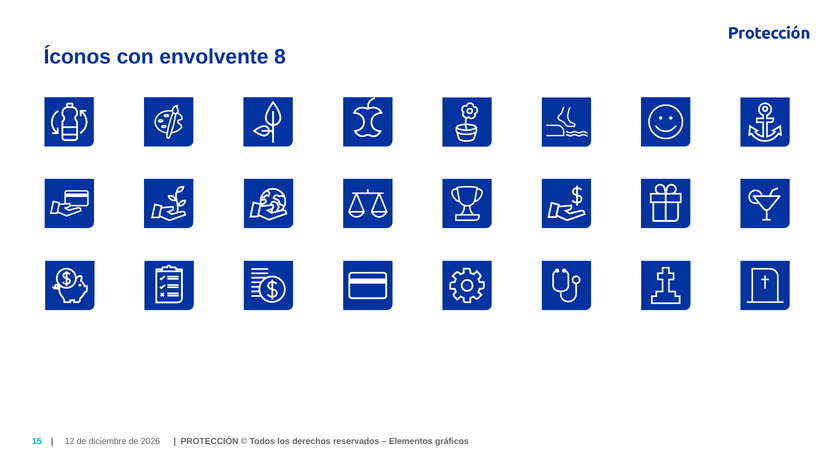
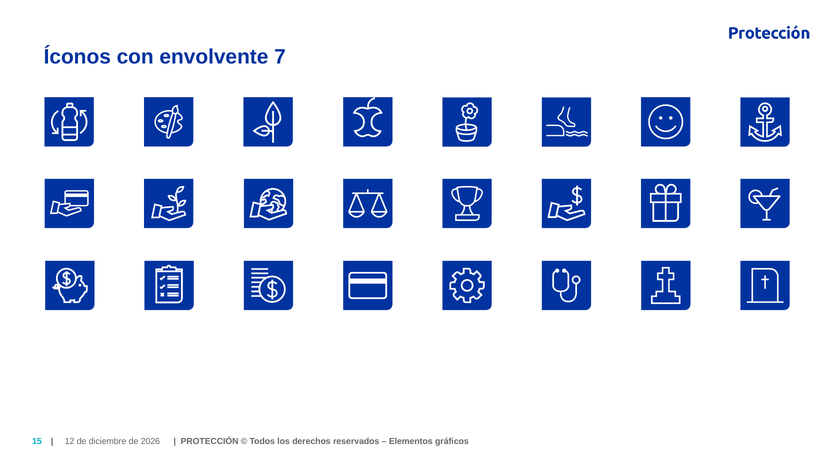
8: 8 -> 7
